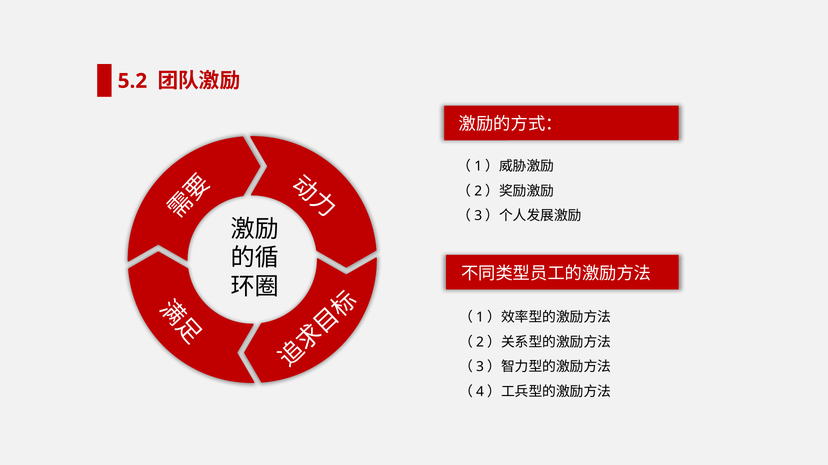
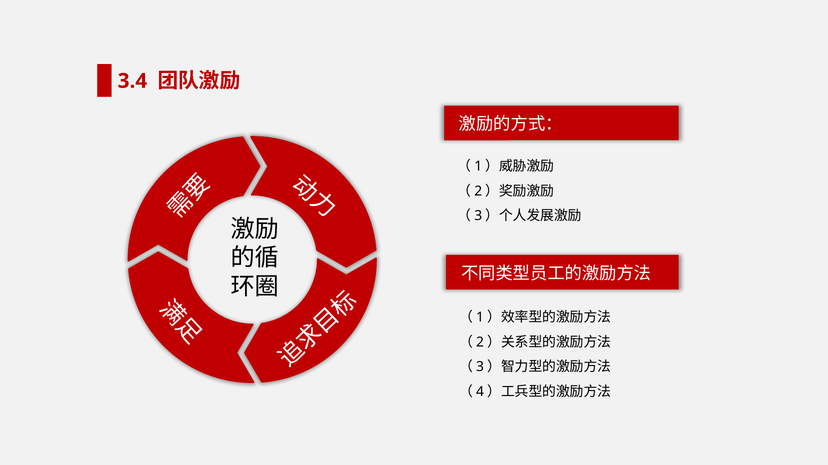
5.2: 5.2 -> 3.4
